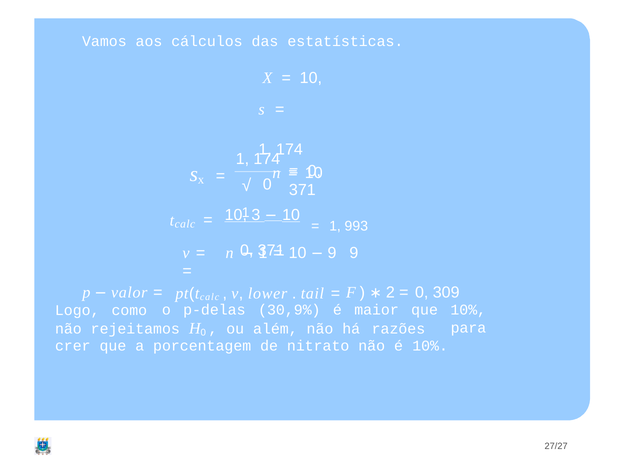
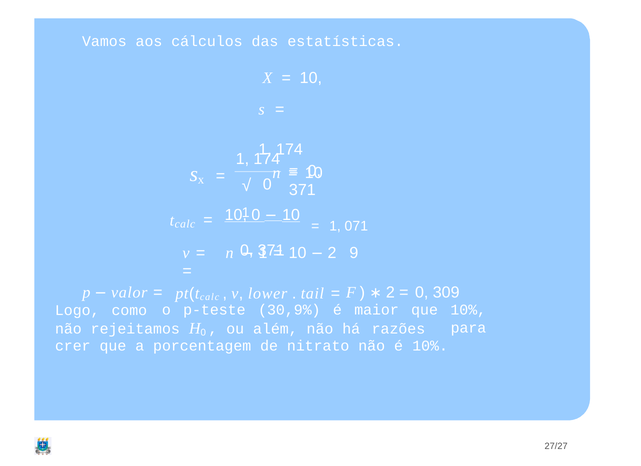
3 at (256, 215): 3 -> 0
993: 993 -> 071
9 at (332, 253): 9 -> 2
p-delas: p-delas -> p-teste
